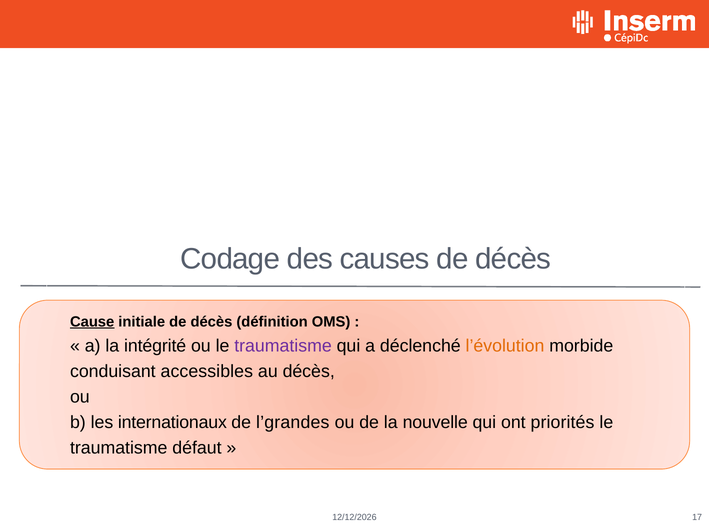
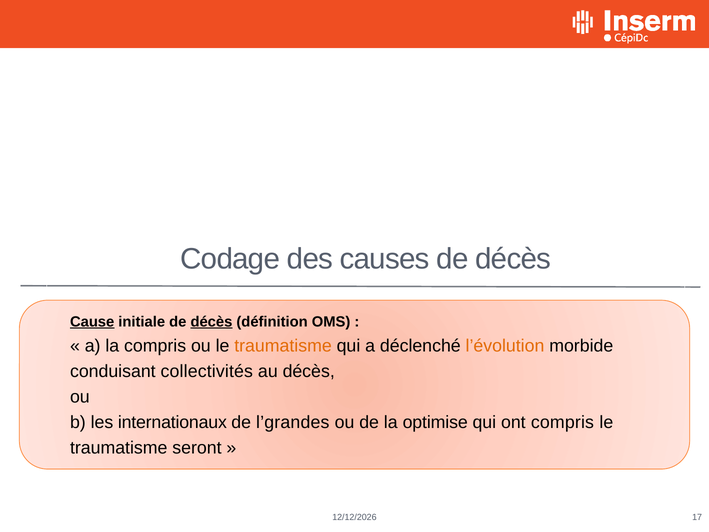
décès at (211, 322) underline: none -> present
la intégrité: intégrité -> compris
traumatisme at (283, 346) colour: purple -> orange
accessibles: accessibles -> collectivités
nouvelle: nouvelle -> optimise
ont priorités: priorités -> compris
défaut: défaut -> seront
